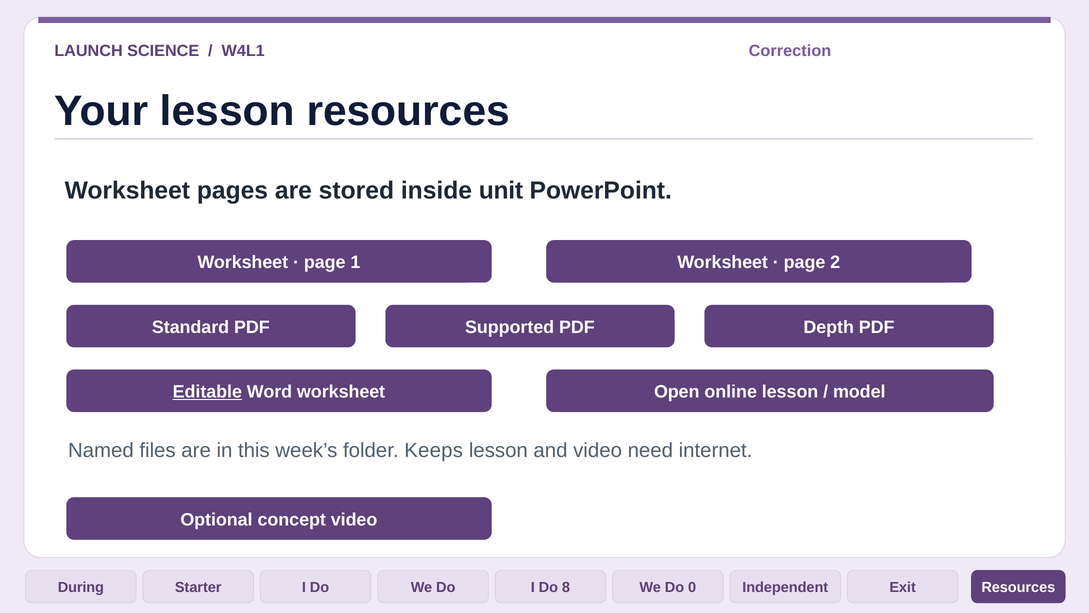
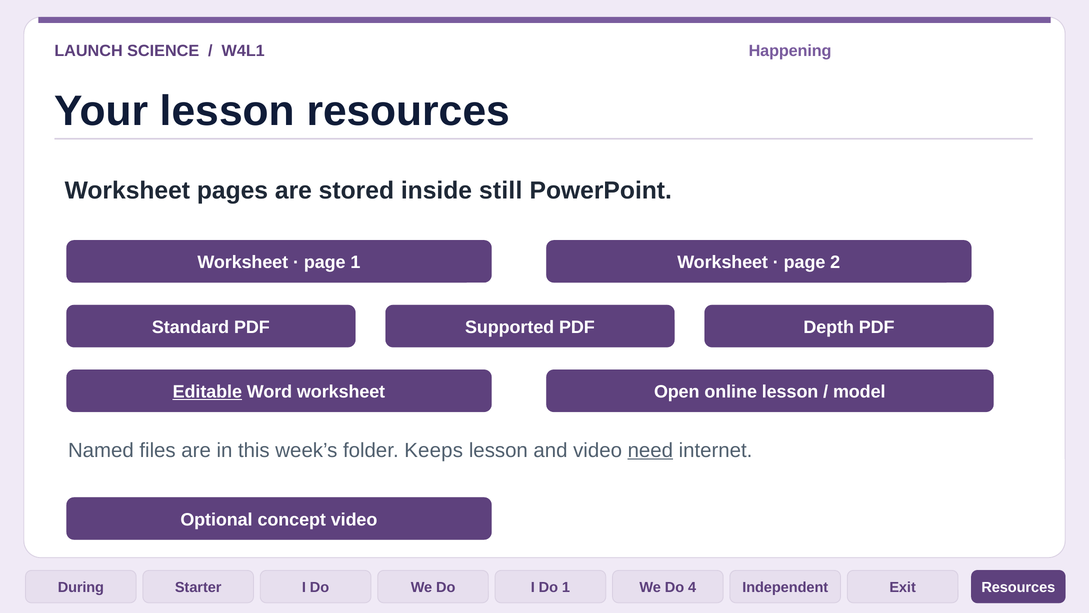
Correction: Correction -> Happening
unit: unit -> still
need underline: none -> present
Do 8: 8 -> 1
0: 0 -> 4
